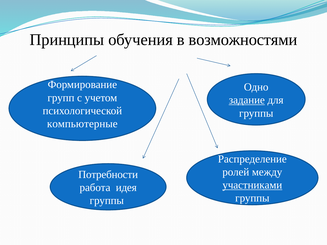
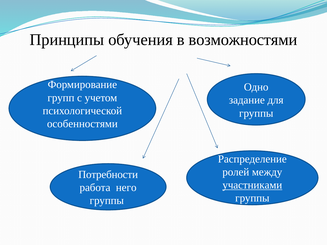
задание underline: present -> none
компьютерные: компьютерные -> особенностями
идея: идея -> него
